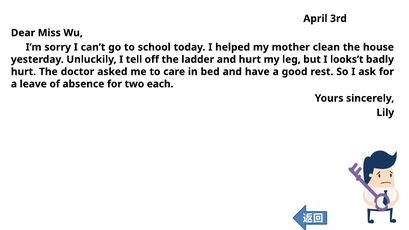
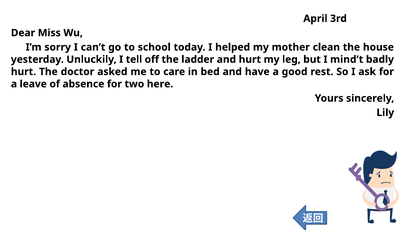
looks’t: looks’t -> mind’t
each: each -> here
